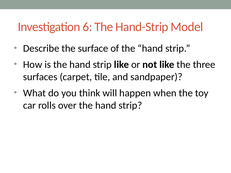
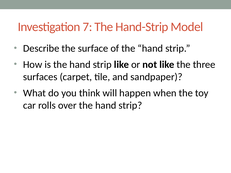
6: 6 -> 7
